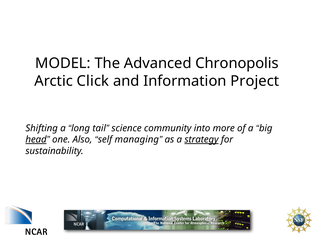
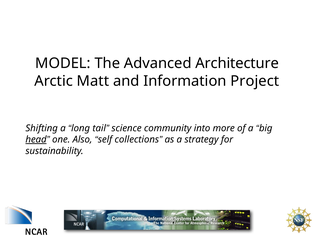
Chronopolis: Chronopolis -> Architecture
Click: Click -> Matt
managing: managing -> collections
strategy underline: present -> none
